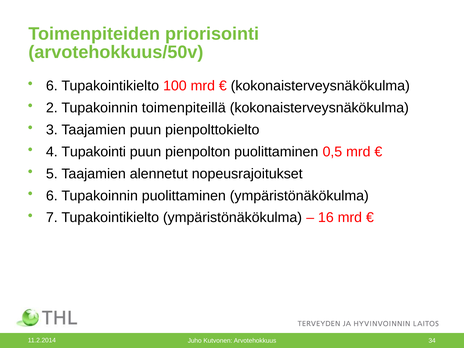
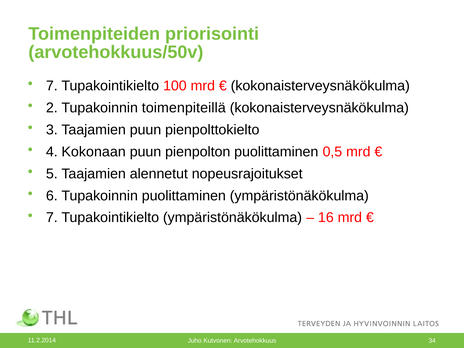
6 at (52, 86): 6 -> 7
Tupakointi: Tupakointi -> Kokonaan
